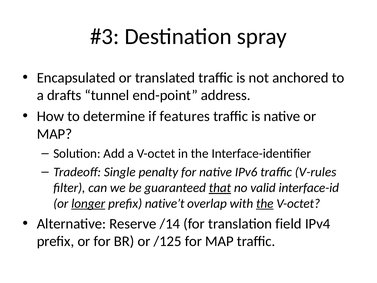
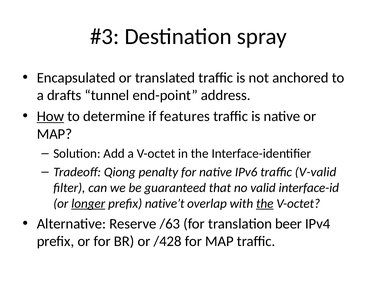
How underline: none -> present
Single: Single -> Qiong
V-rules: V-rules -> V-valid
that underline: present -> none
/14: /14 -> /63
field: field -> beer
/125: /125 -> /428
